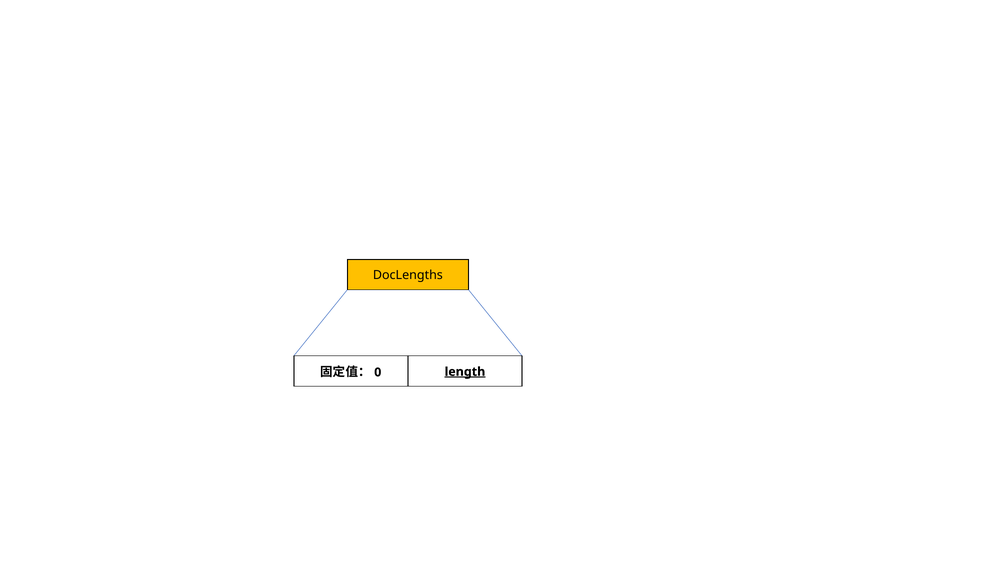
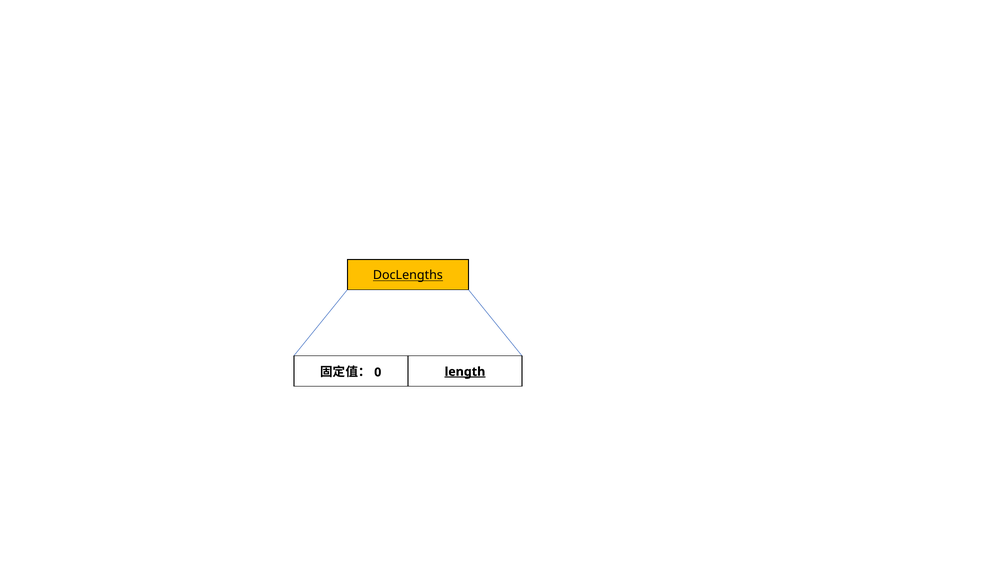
DocLengths underline: none -> present
